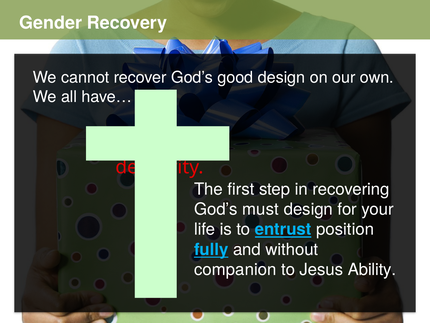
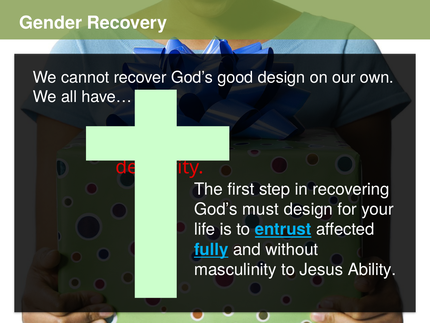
position: position -> affected
companion: companion -> masculinity
